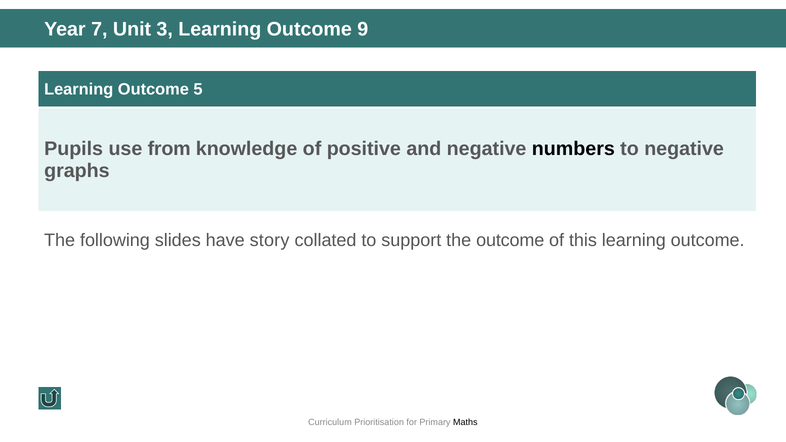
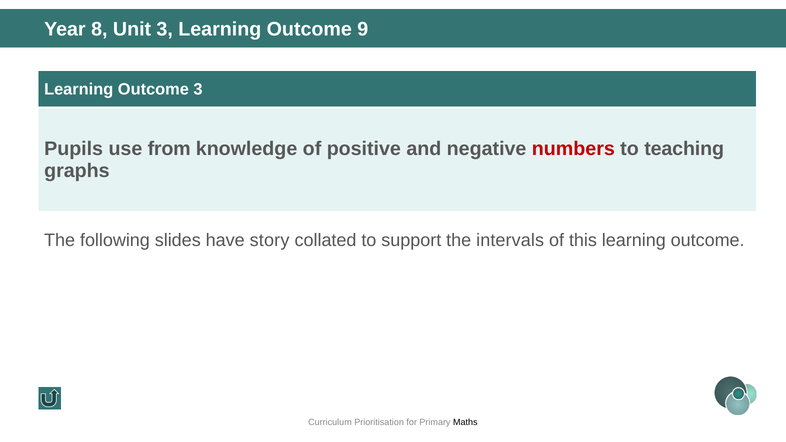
7: 7 -> 8
Outcome 5: 5 -> 3
numbers colour: black -> red
to negative: negative -> teaching
the outcome: outcome -> intervals
